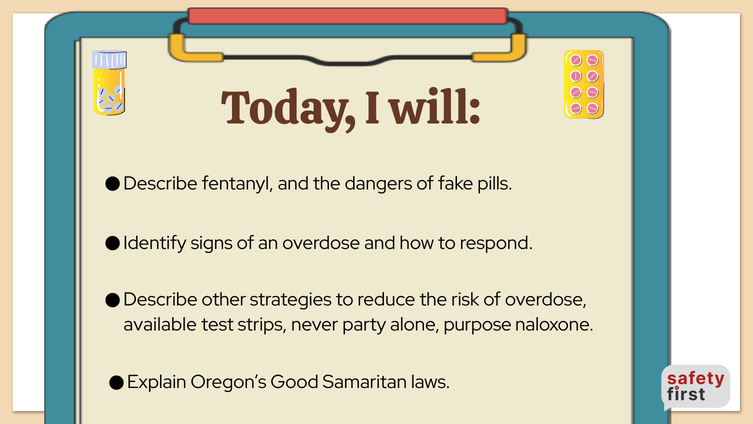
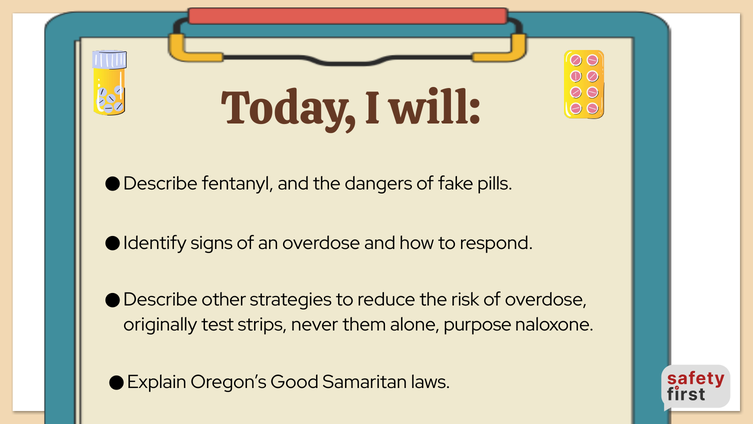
available: available -> originally
party: party -> them
